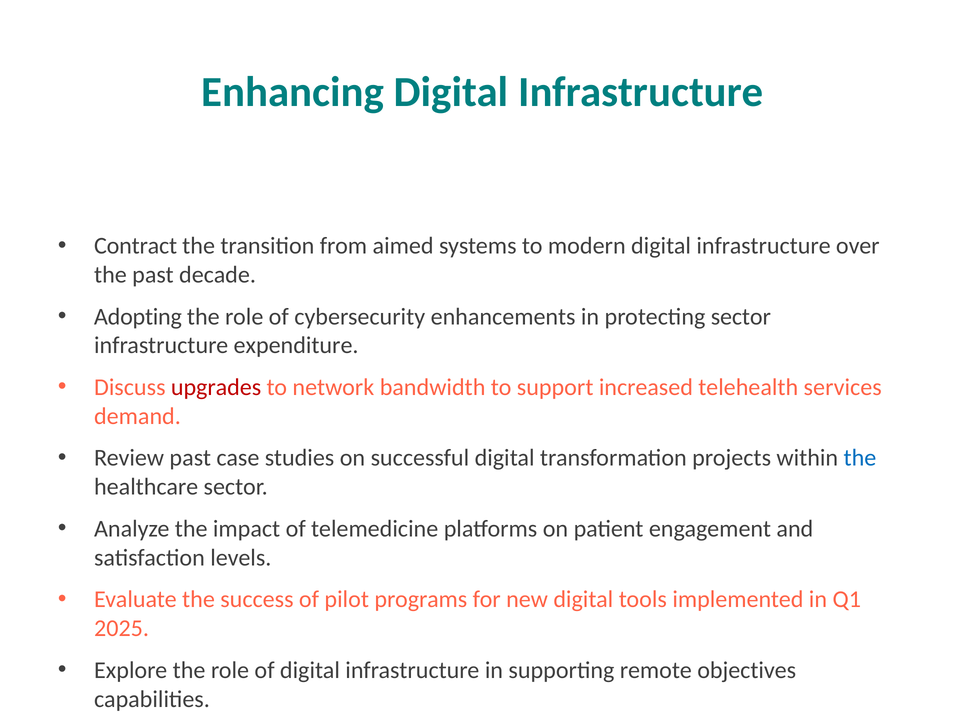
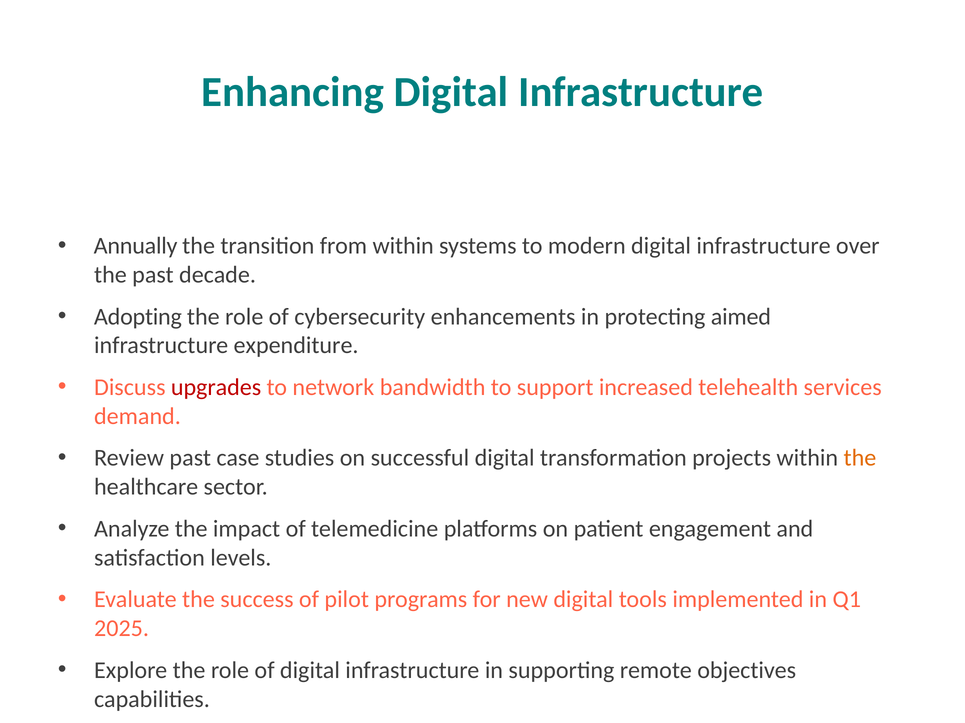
Contract: Contract -> Annually
from aimed: aimed -> within
protecting sector: sector -> aimed
the at (860, 459) colour: blue -> orange
